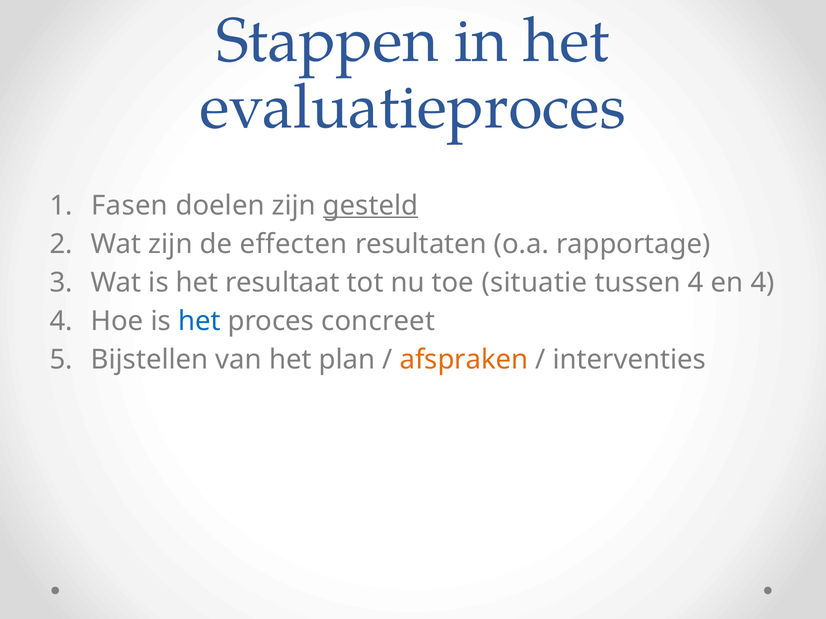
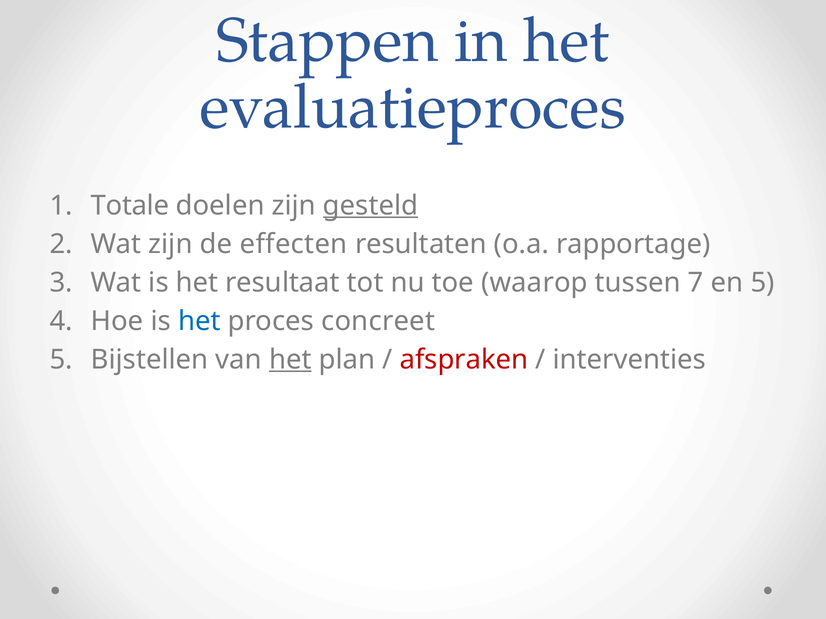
Fasen: Fasen -> Totale
situatie: situatie -> waarop
tussen 4: 4 -> 7
en 4: 4 -> 5
het at (290, 360) underline: none -> present
afspraken colour: orange -> red
